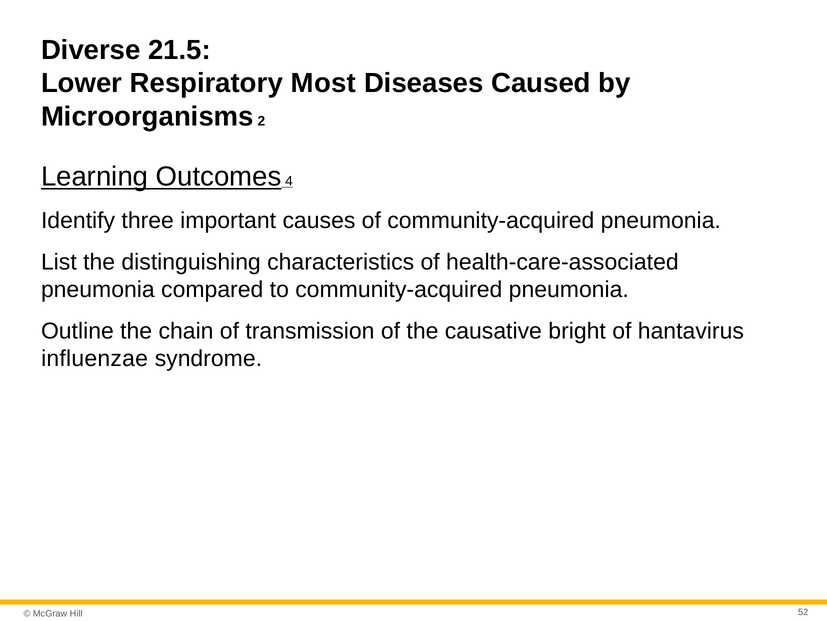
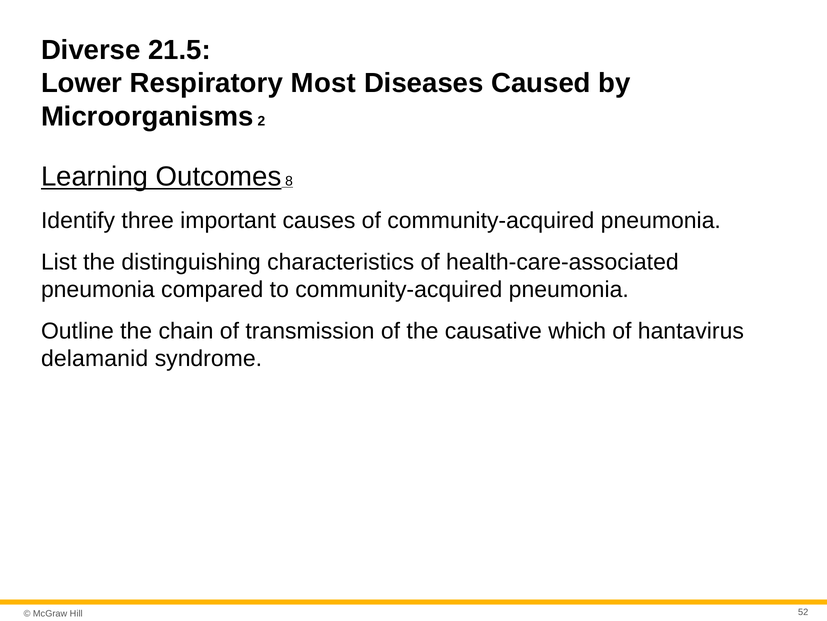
4: 4 -> 8
bright: bright -> which
influenzae: influenzae -> delamanid
